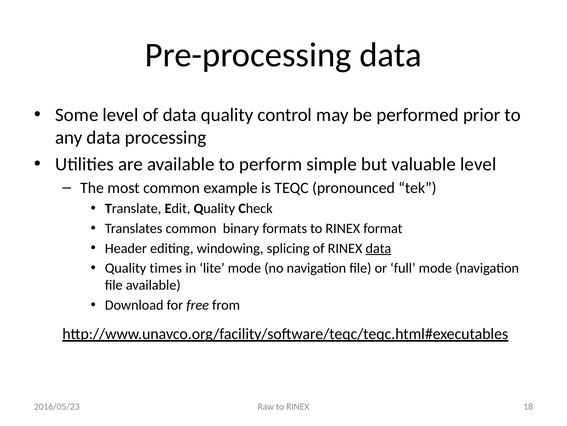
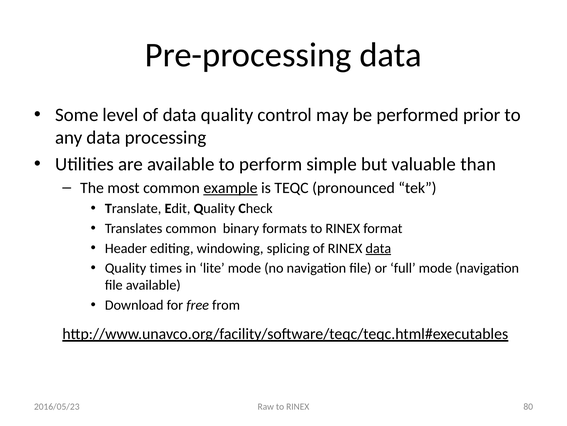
valuable level: level -> than
example underline: none -> present
18: 18 -> 80
